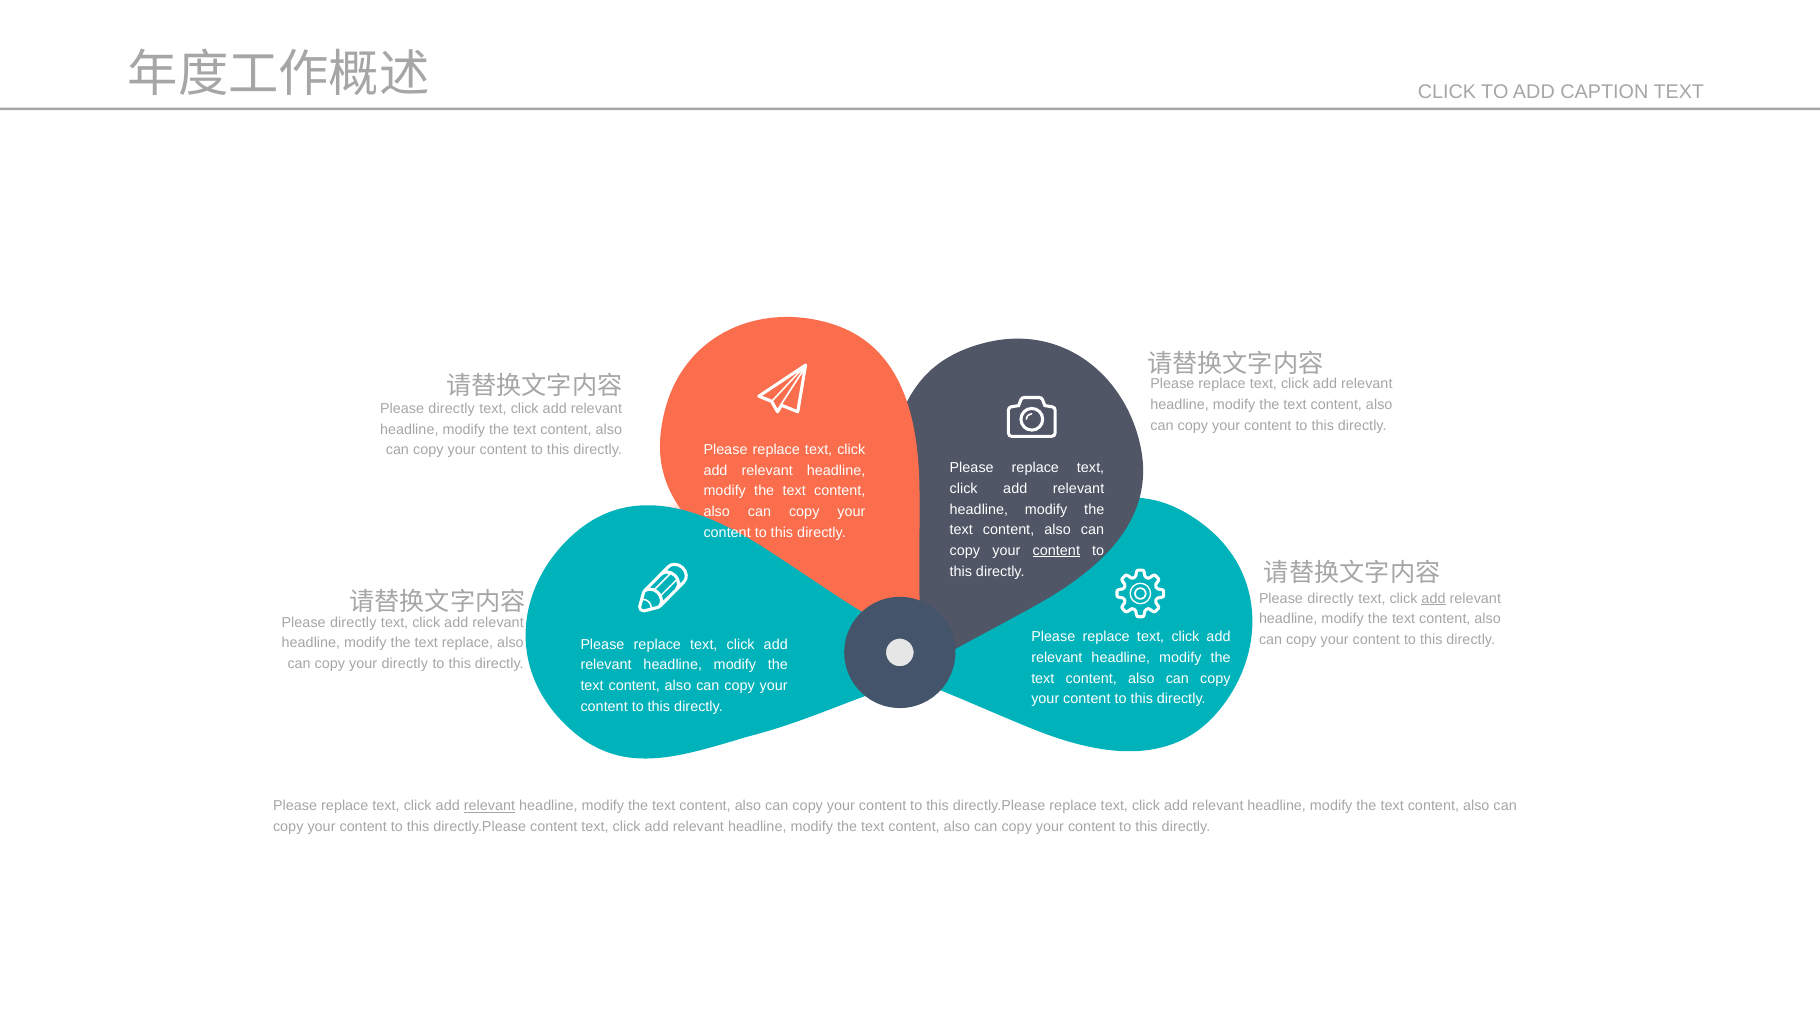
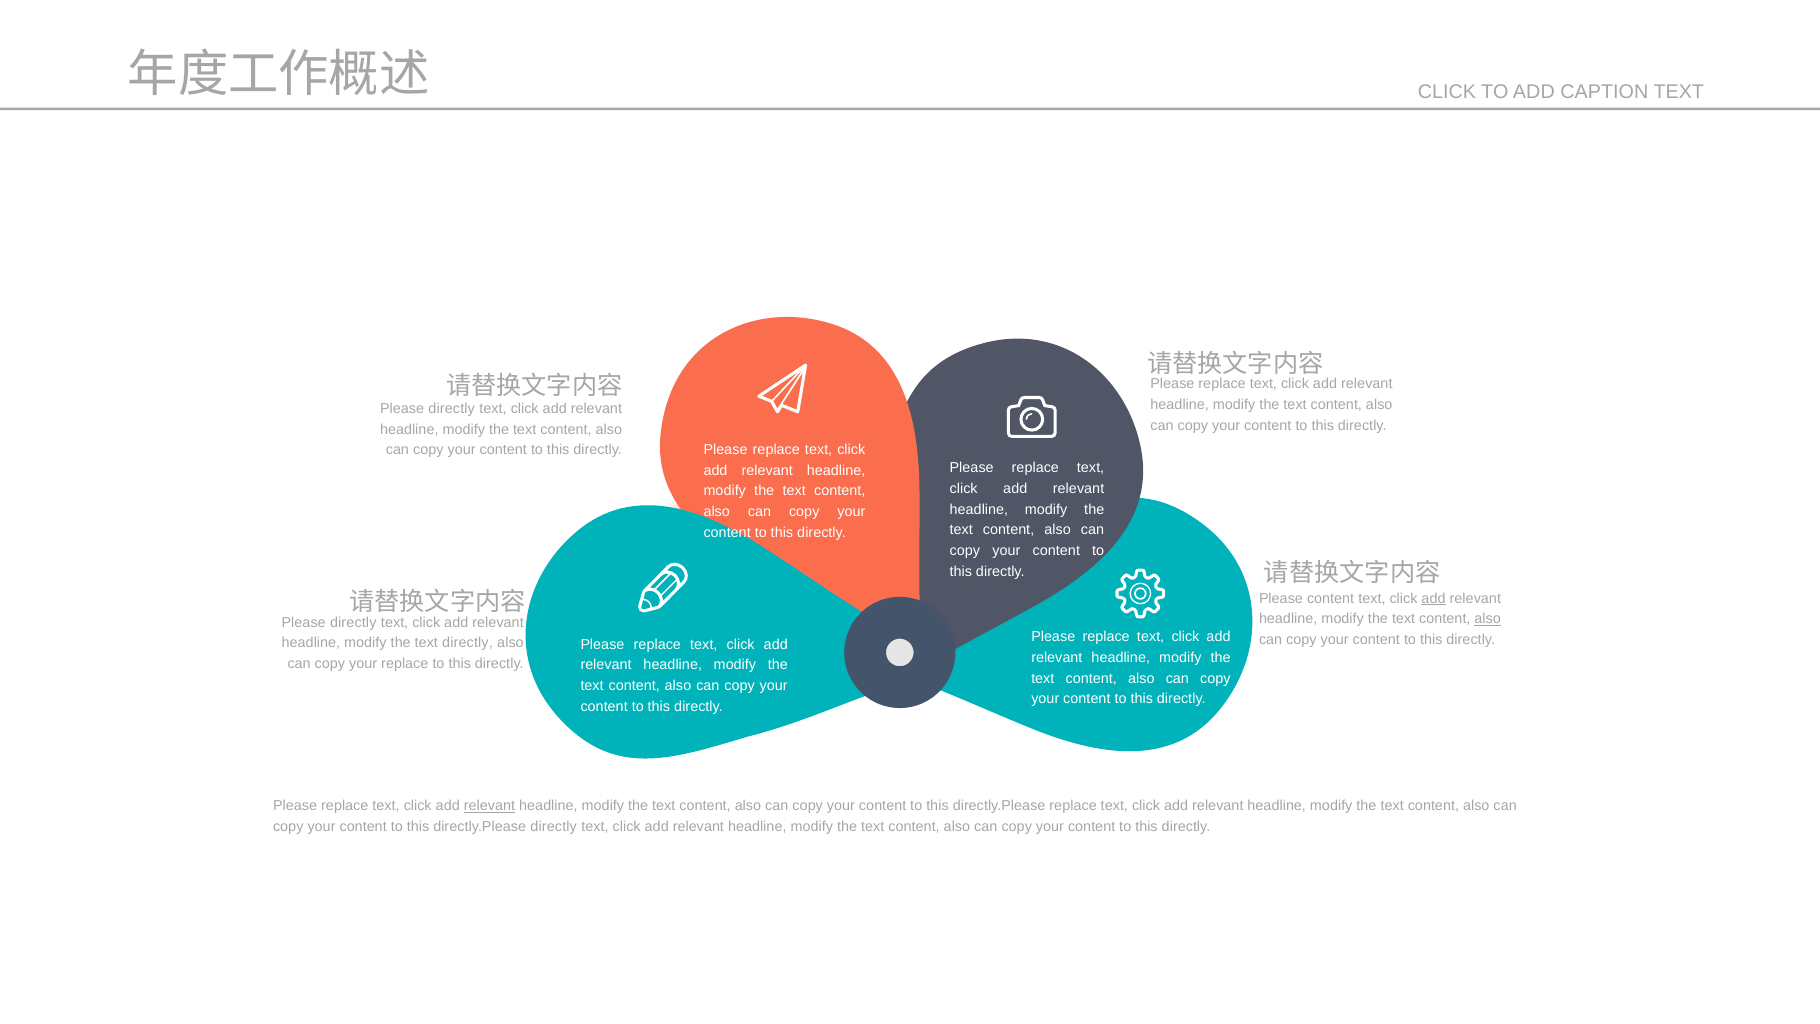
content at (1056, 550) underline: present -> none
directly at (1331, 598): directly -> content
also at (1488, 619) underline: none -> present
text replace: replace -> directly
your directly: directly -> replace
directly.Please content: content -> directly
